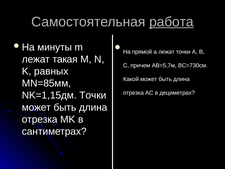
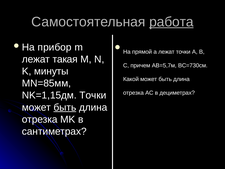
минуты: минуты -> прибор
равных: равных -> минуты
быть at (65, 107) underline: none -> present
